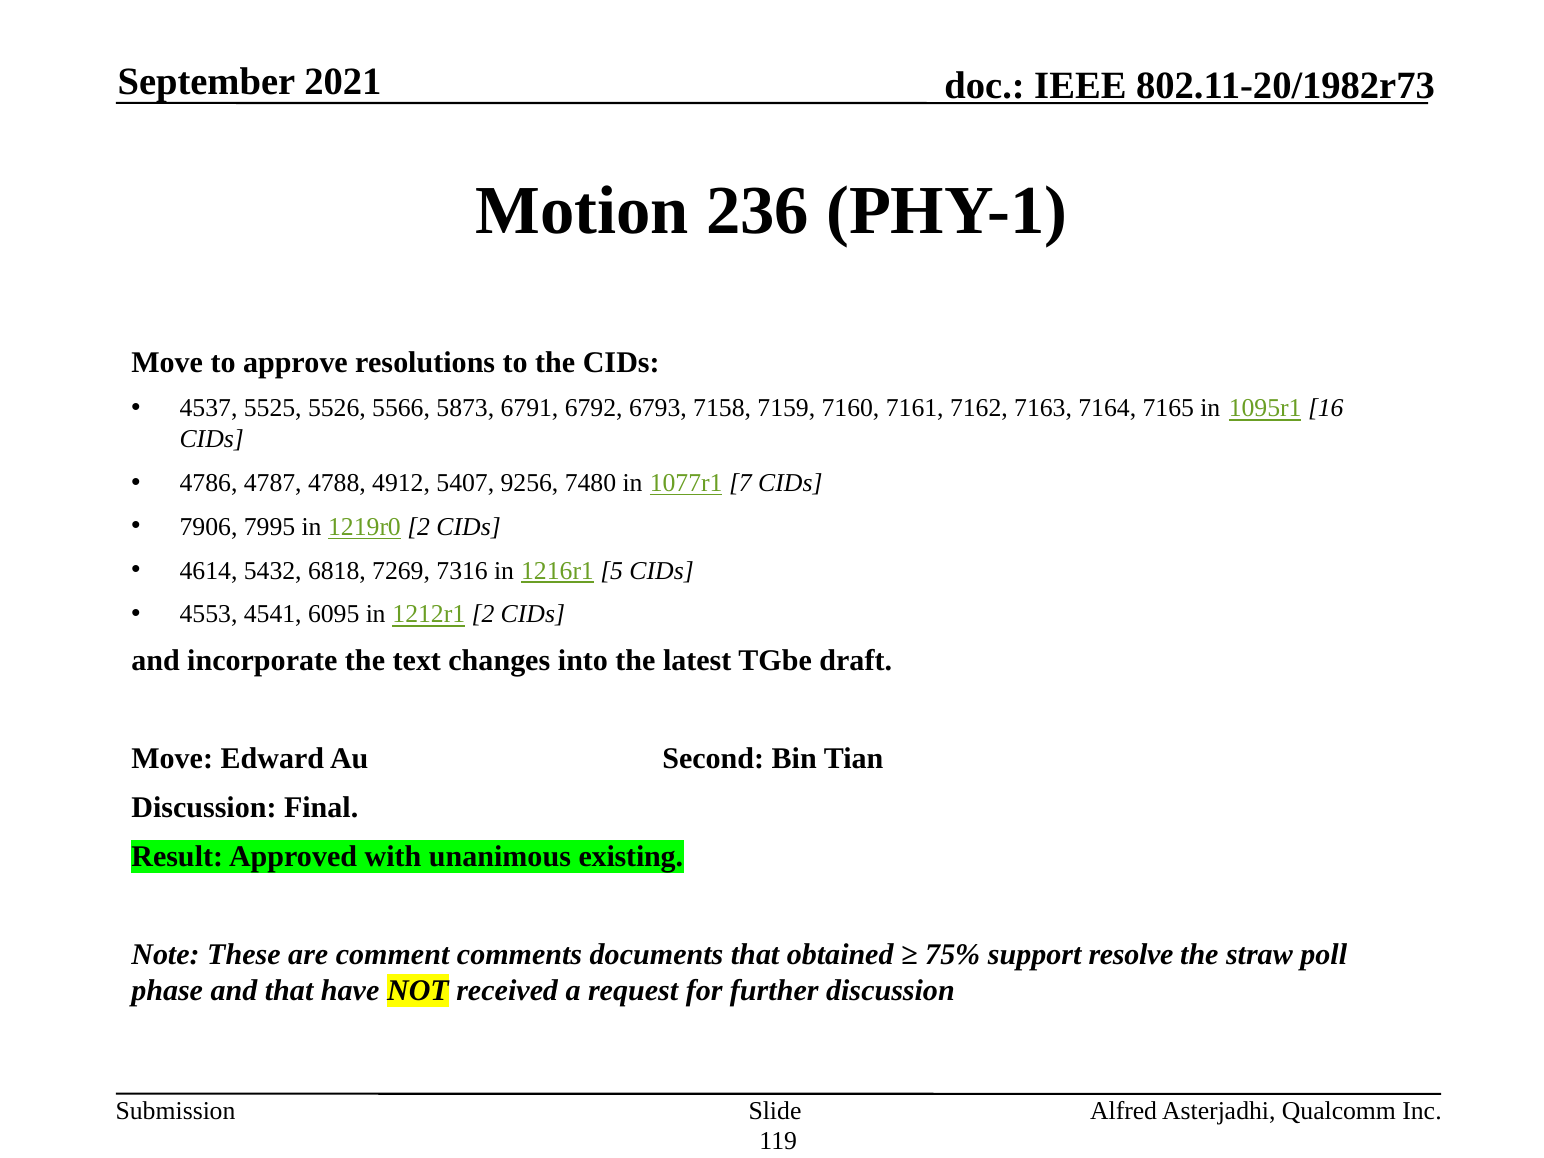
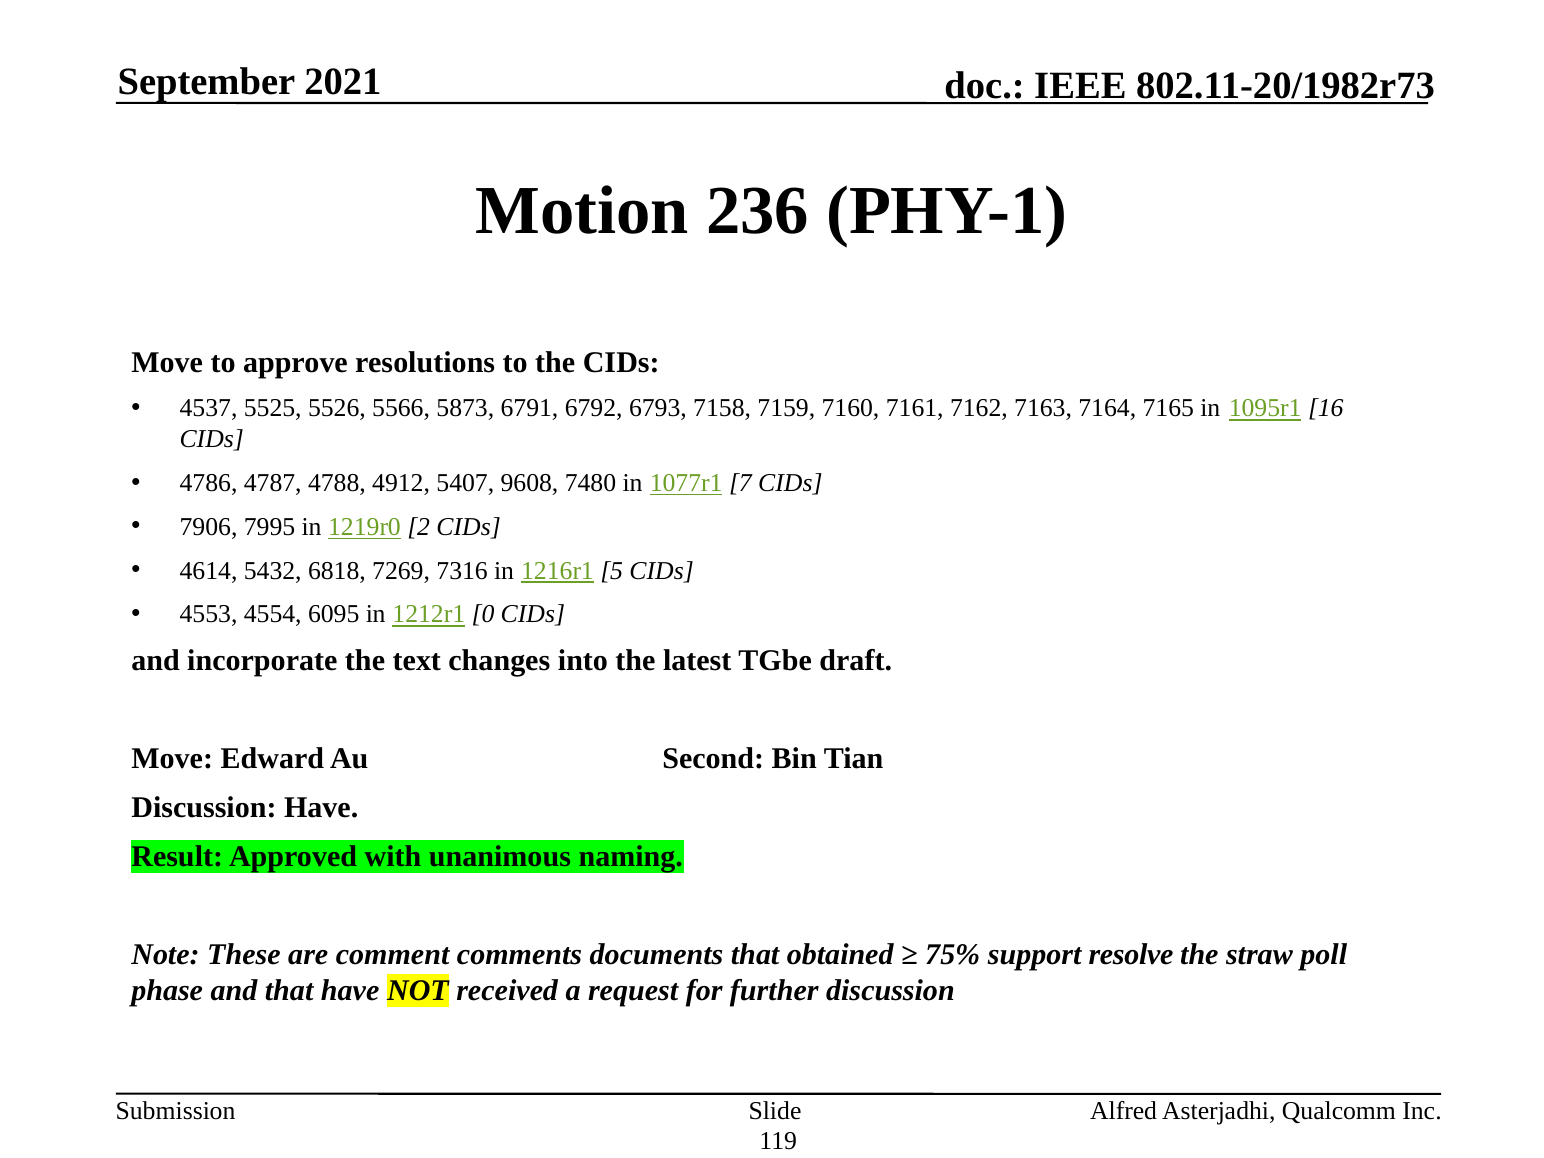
9256: 9256 -> 9608
4541: 4541 -> 4554
1212r1 2: 2 -> 0
Discussion Final: Final -> Have
existing: existing -> naming
